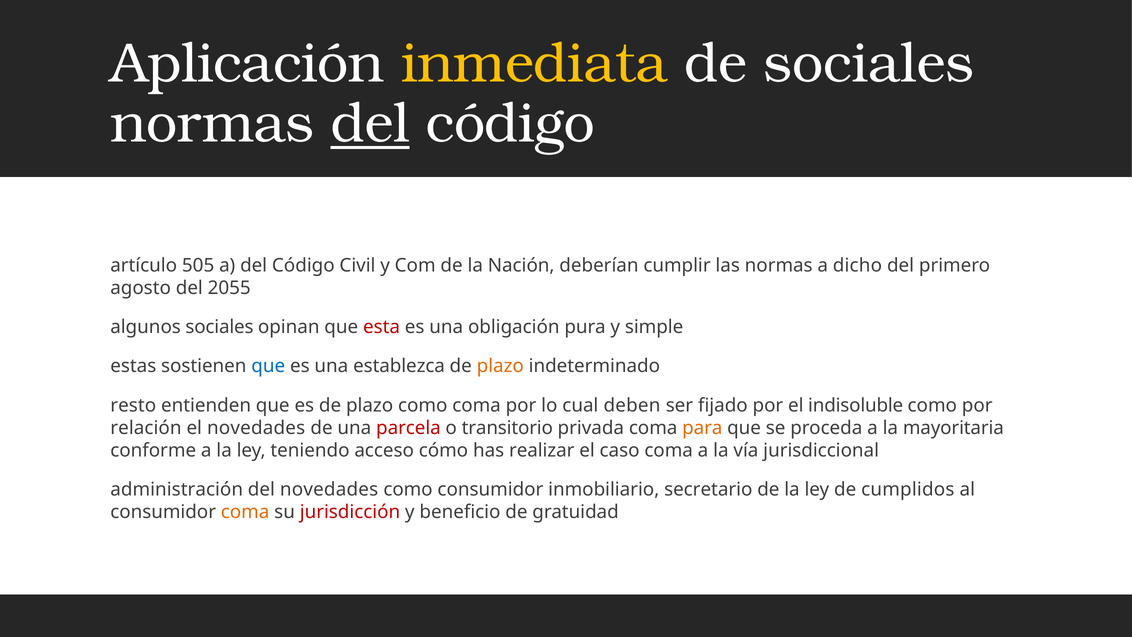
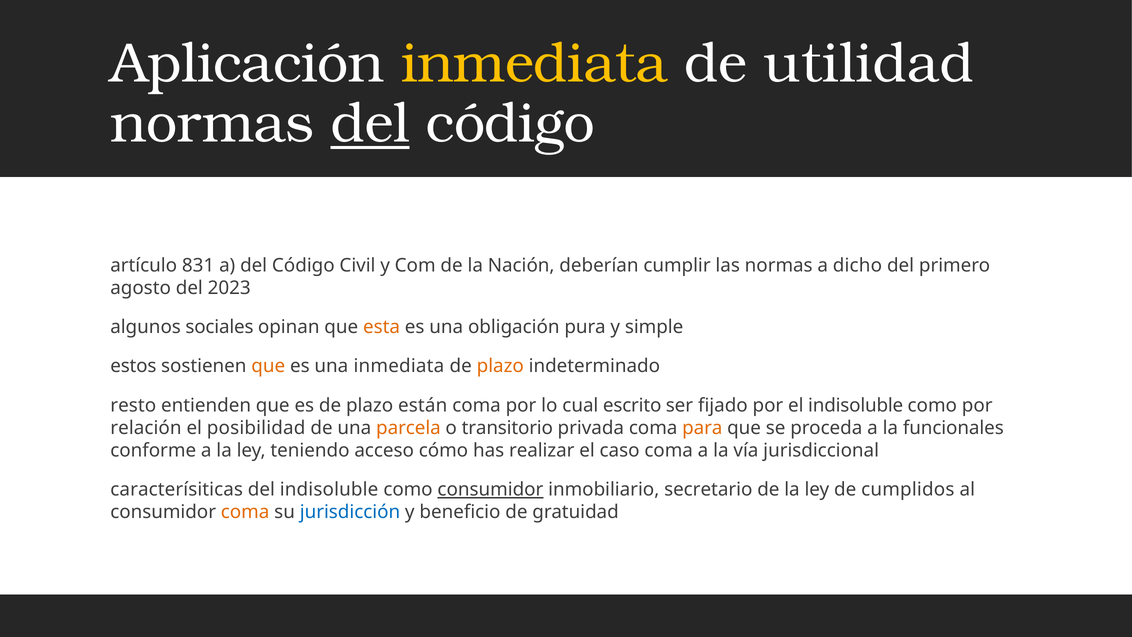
de sociales: sociales -> utilidad
505: 505 -> 831
2055: 2055 -> 2023
esta colour: red -> orange
estas: estas -> estos
que at (268, 366) colour: blue -> orange
una establezca: establezca -> inmediata
plazo como: como -> están
deben: deben -> escrito
el novedades: novedades -> posibilidad
parcela colour: red -> orange
mayoritaria: mayoritaria -> funcionales
administración: administración -> caracterísiticas
del novedades: novedades -> indisoluble
consumidor at (490, 489) underline: none -> present
jurisdicción colour: red -> blue
